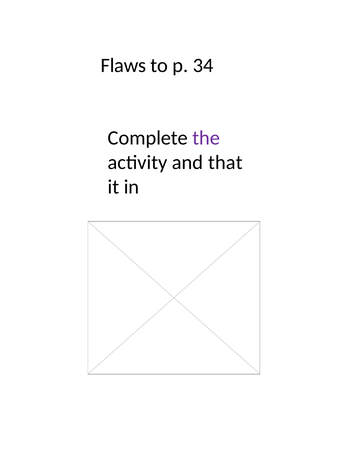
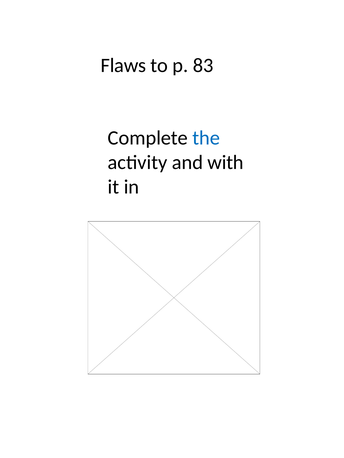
34: 34 -> 83
the colour: purple -> blue
that: that -> with
